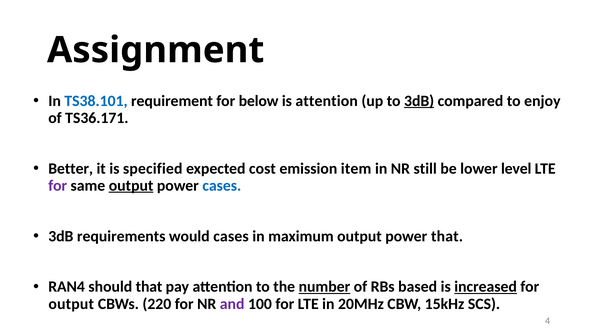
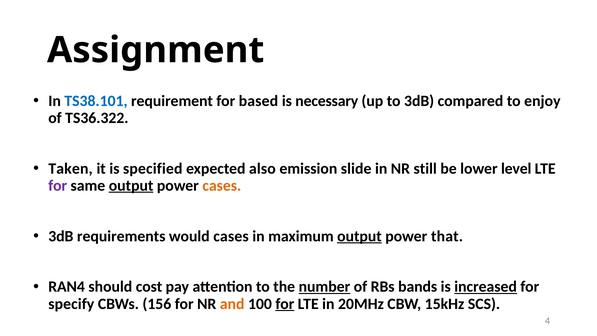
below: below -> based
is attention: attention -> necessary
3dB at (419, 101) underline: present -> none
TS36.171: TS36.171 -> TS36.322
Better: Better -> Taken
cost: cost -> also
item: item -> slide
cases at (222, 185) colour: blue -> orange
output at (359, 236) underline: none -> present
should that: that -> cost
based: based -> bands
output at (71, 304): output -> specify
220: 220 -> 156
and colour: purple -> orange
for at (285, 304) underline: none -> present
